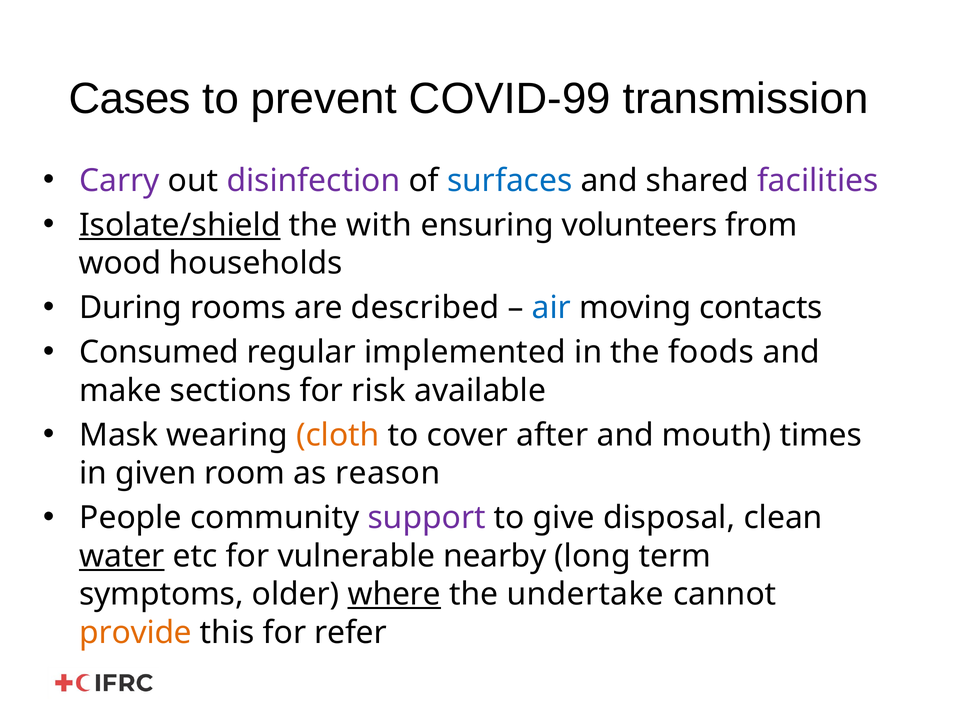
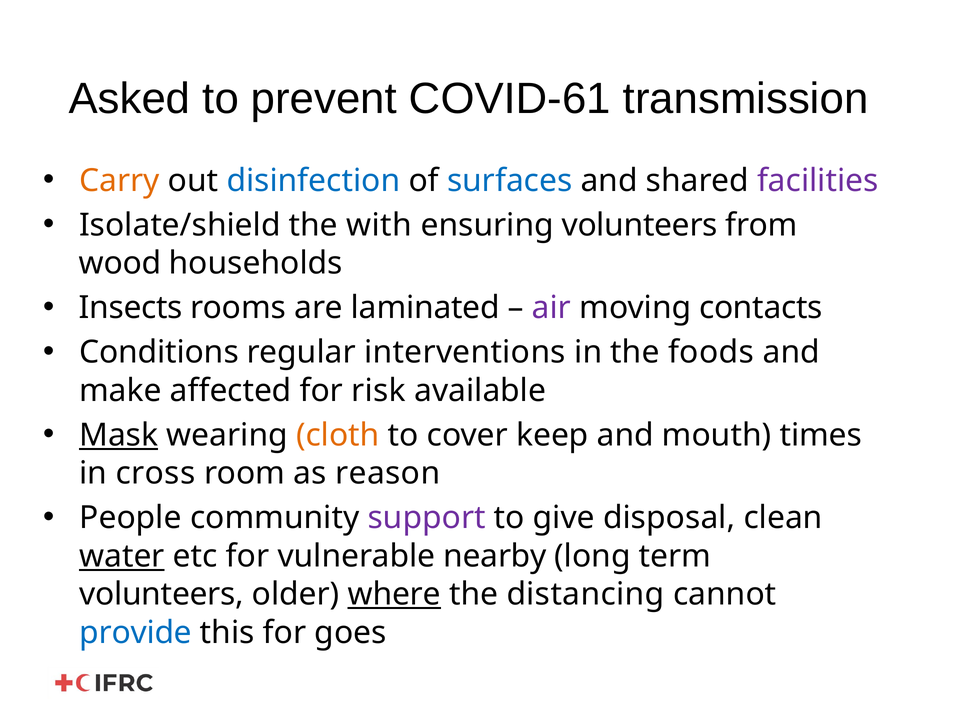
Cases: Cases -> Asked
COVID-99: COVID-99 -> COVID-61
Carry colour: purple -> orange
disinfection colour: purple -> blue
Isolate/shield underline: present -> none
During: During -> Insects
described: described -> laminated
air colour: blue -> purple
Consumed: Consumed -> Conditions
implemented: implemented -> interventions
sections: sections -> affected
Mask underline: none -> present
after: after -> keep
given: given -> cross
symptoms at (161, 595): symptoms -> volunteers
undertake: undertake -> distancing
provide colour: orange -> blue
refer: refer -> goes
